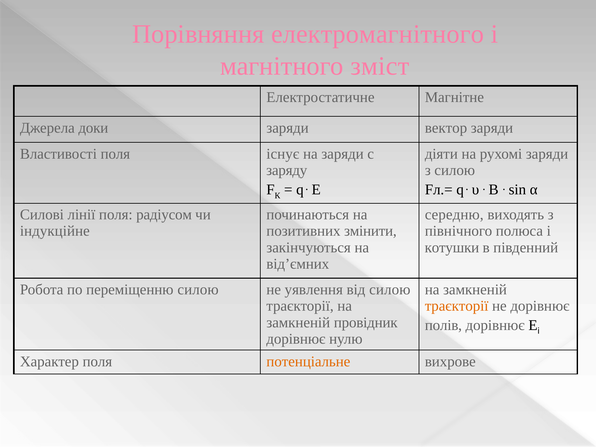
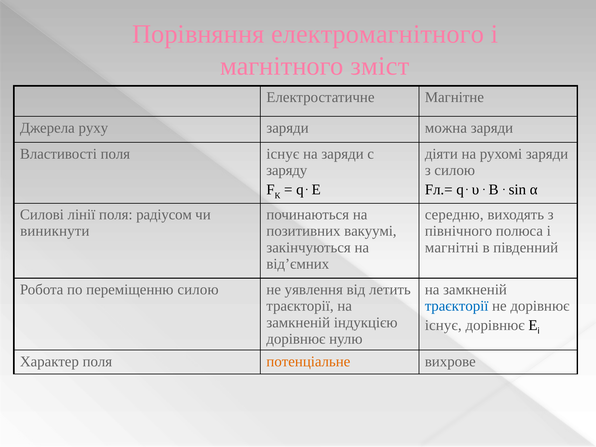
доки: доки -> руху
вектор: вектор -> можна
індукційне: індукційне -> виникнути
змінити: змінити -> вакуумі
котушки: котушки -> магнітні
від силою: силою -> летить
траєкторії at (457, 306) colour: orange -> blue
провідник: провідник -> індукцією
полів at (443, 325): полів -> існує
